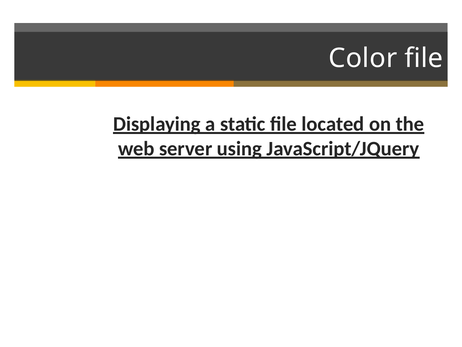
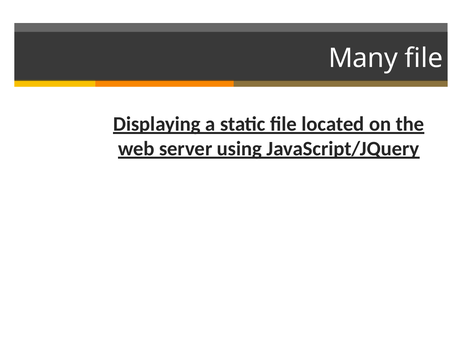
Color: Color -> Many
